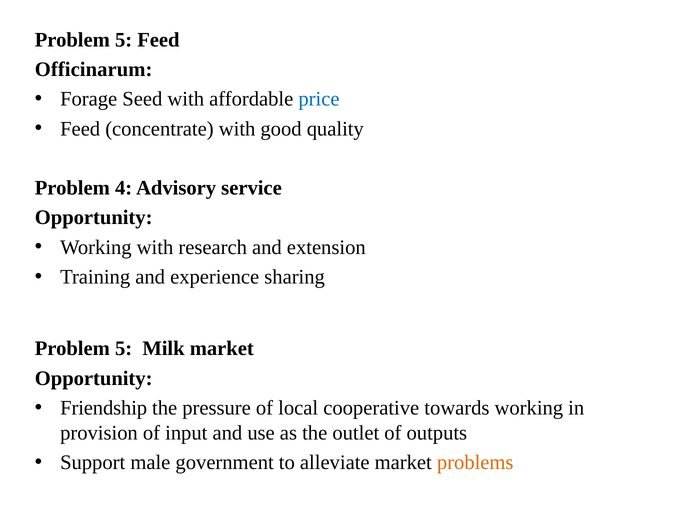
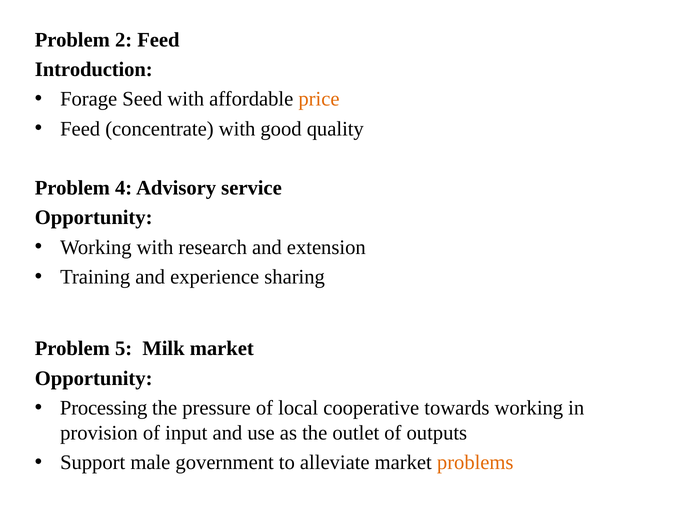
5 at (124, 40): 5 -> 2
Officinarum: Officinarum -> Introduction
price colour: blue -> orange
Friendship: Friendship -> Processing
